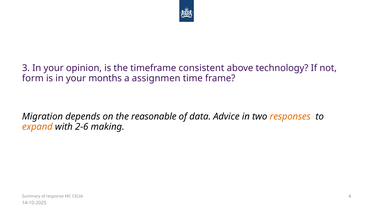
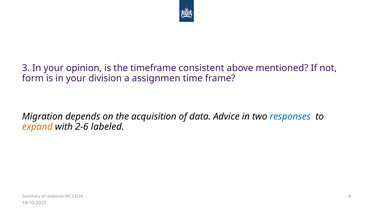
technology: technology -> mentioned
months: months -> division
reasonable: reasonable -> acquisition
responses colour: orange -> blue
making: making -> labeled
